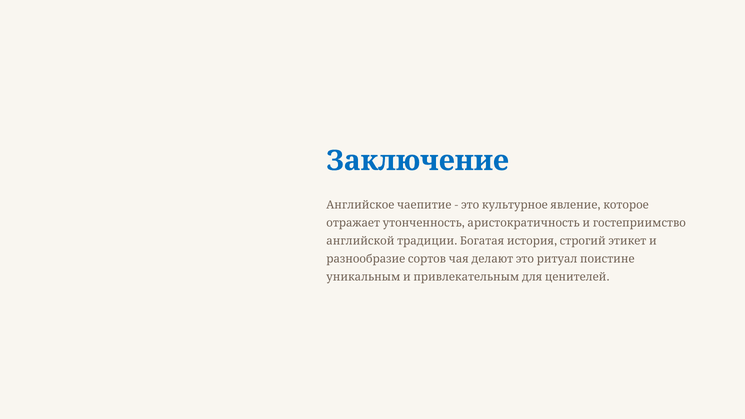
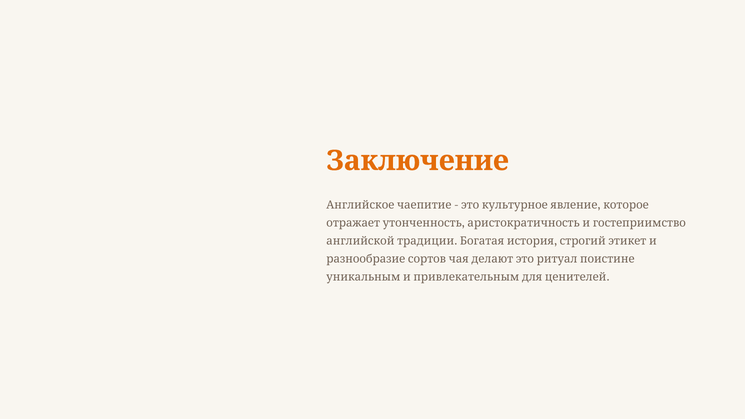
Заключение colour: blue -> orange
